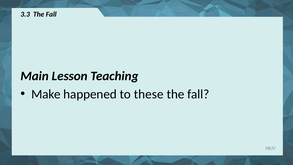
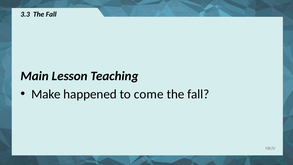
these: these -> come
